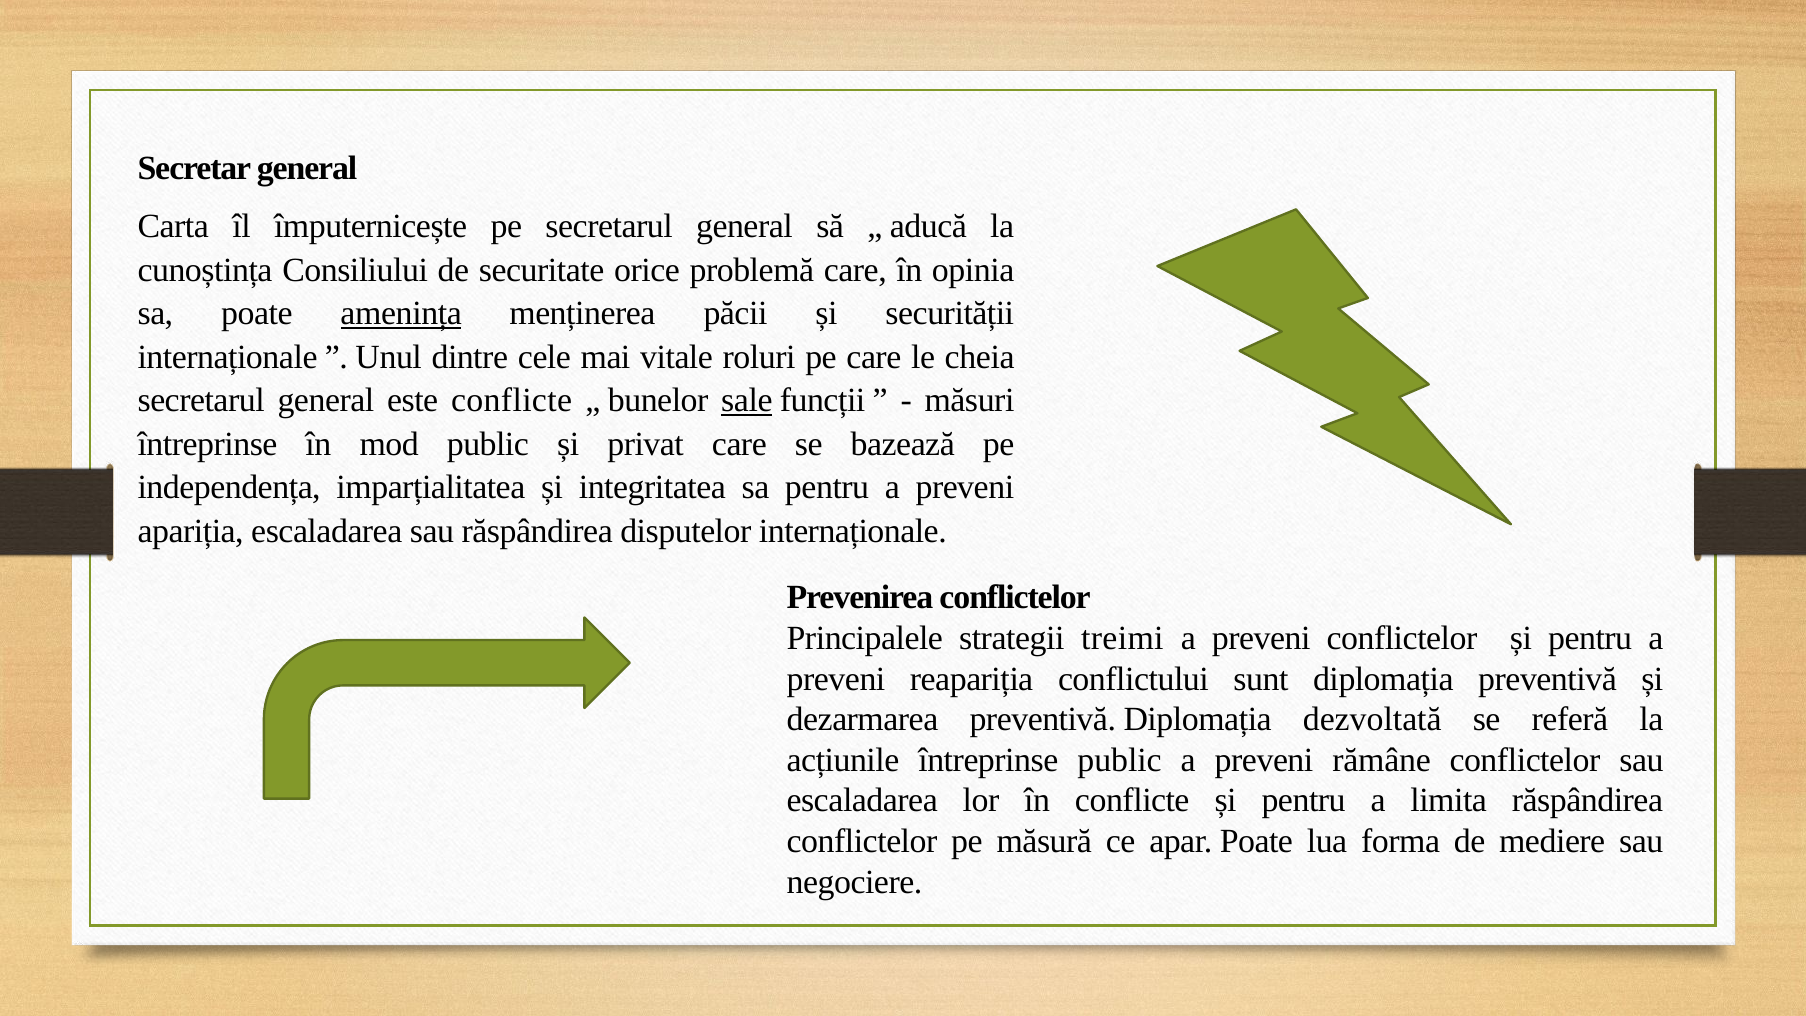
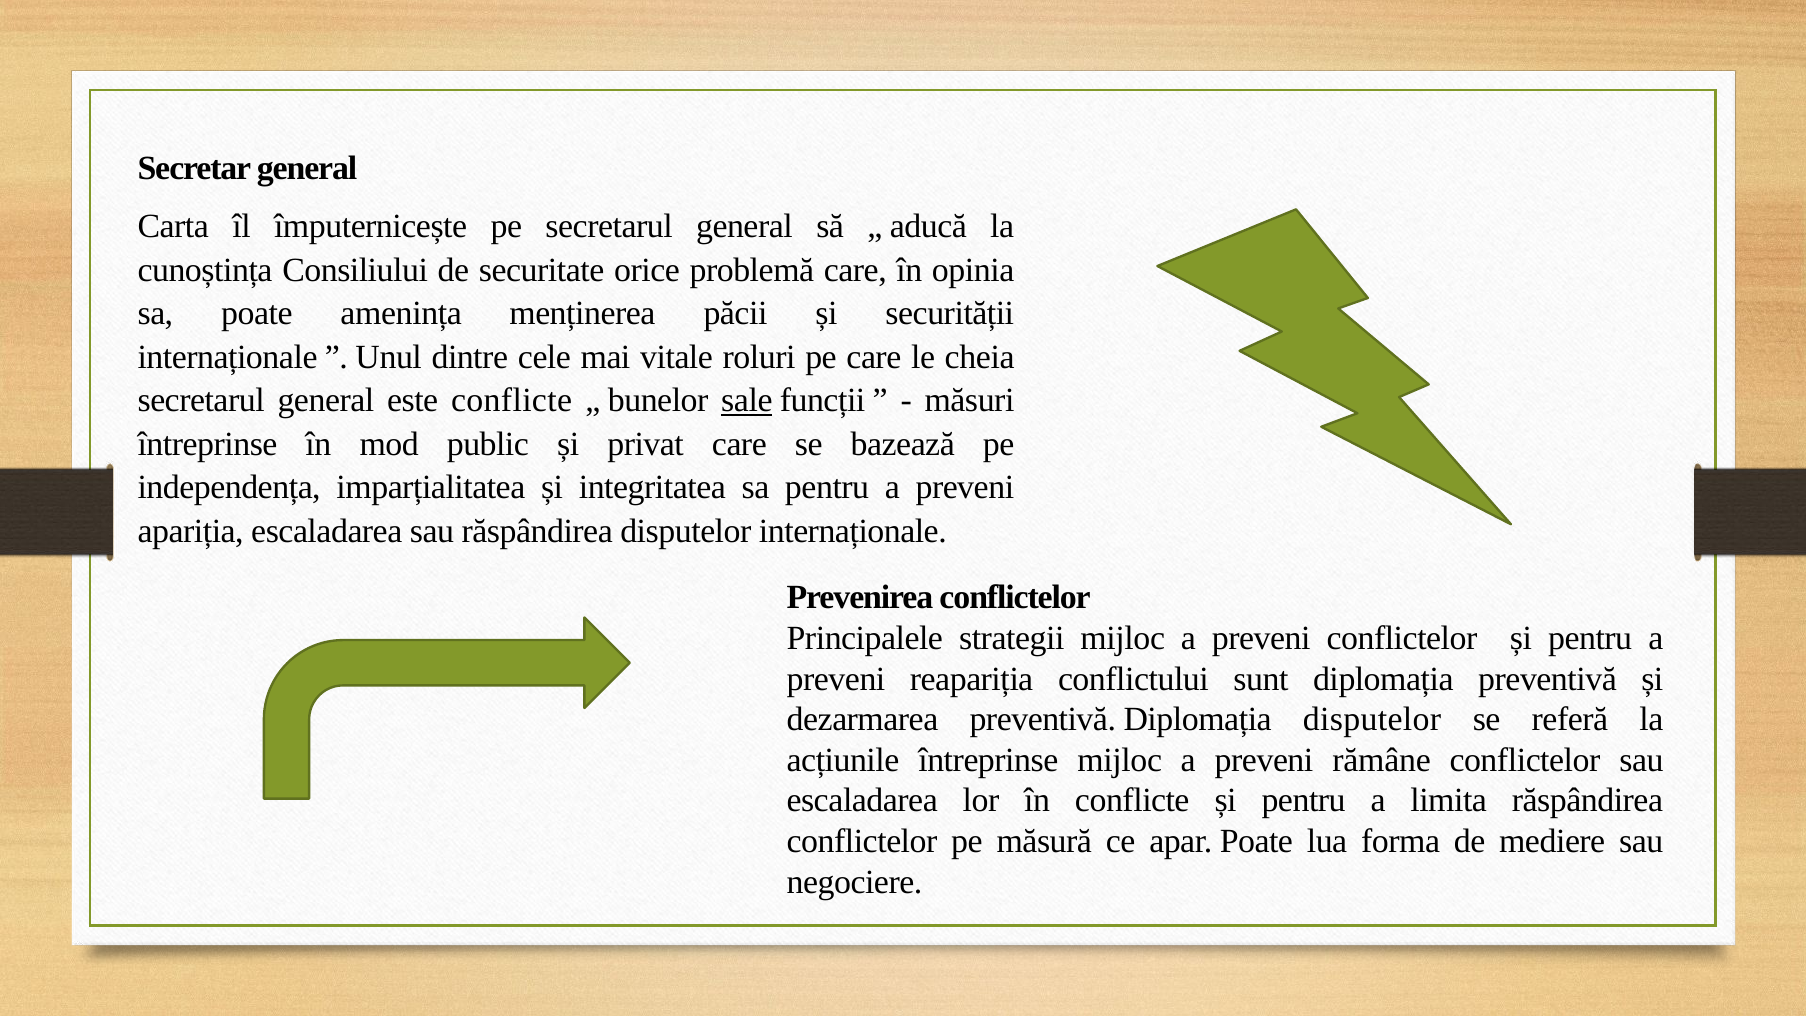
amenința underline: present -> none
strategii treimi: treimi -> mijloc
Diplomația dezvoltată: dezvoltată -> disputelor
întreprinse public: public -> mijloc
